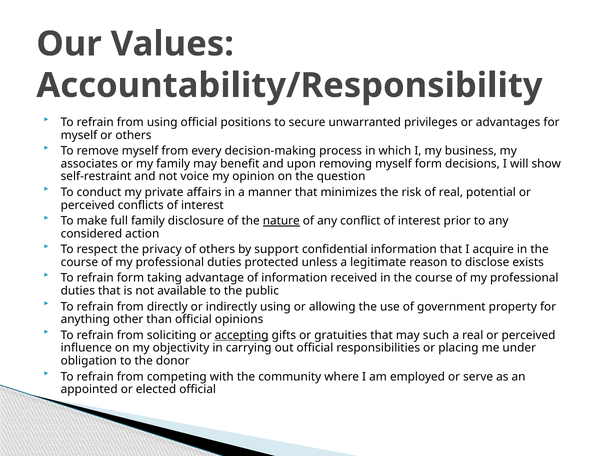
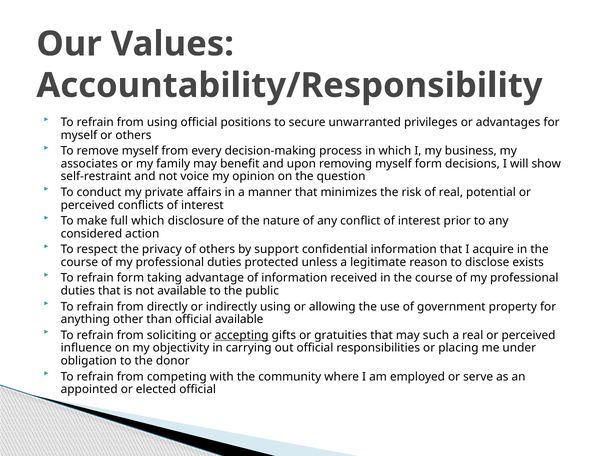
full family: family -> which
nature underline: present -> none
official opinions: opinions -> available
